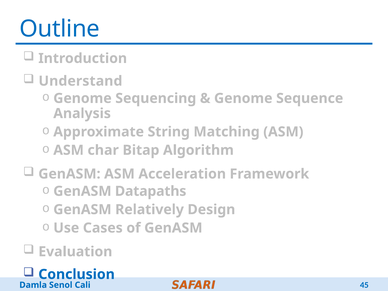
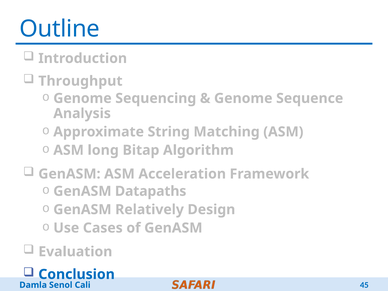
Understand: Understand -> Throughput
char: char -> long
